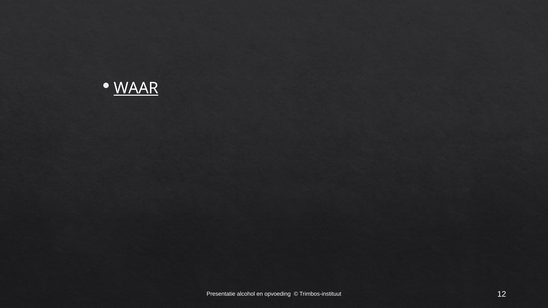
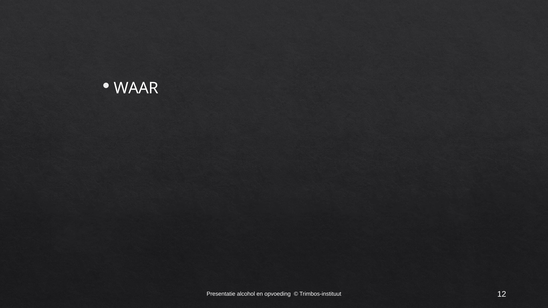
WAAR underline: present -> none
